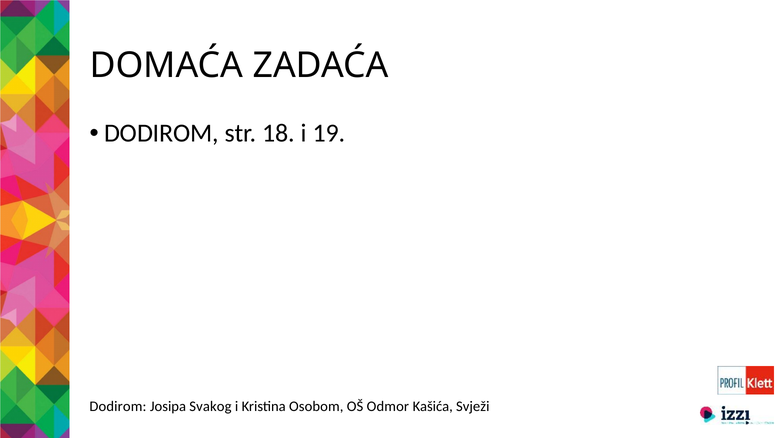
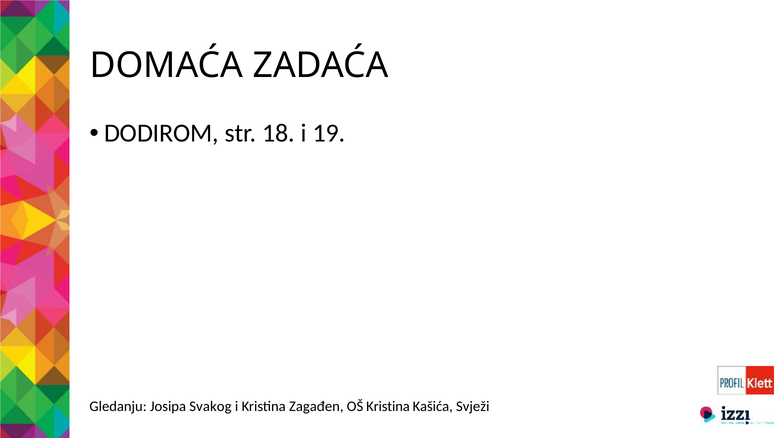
Dodirom at (118, 407): Dodirom -> Gledanju
Osobom: Osobom -> Zagađen
OŠ Odmor: Odmor -> Kristina
